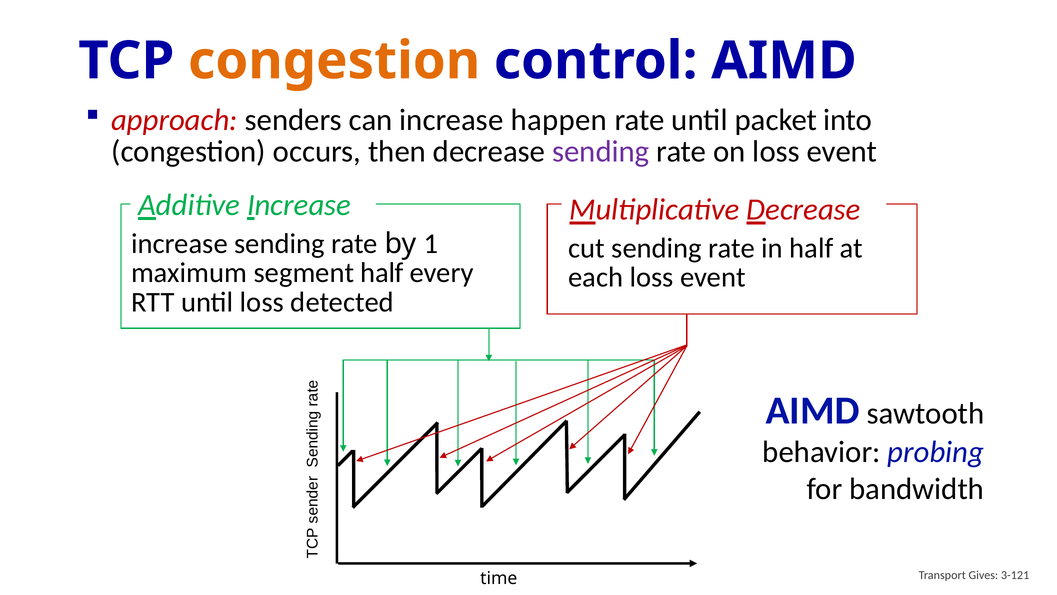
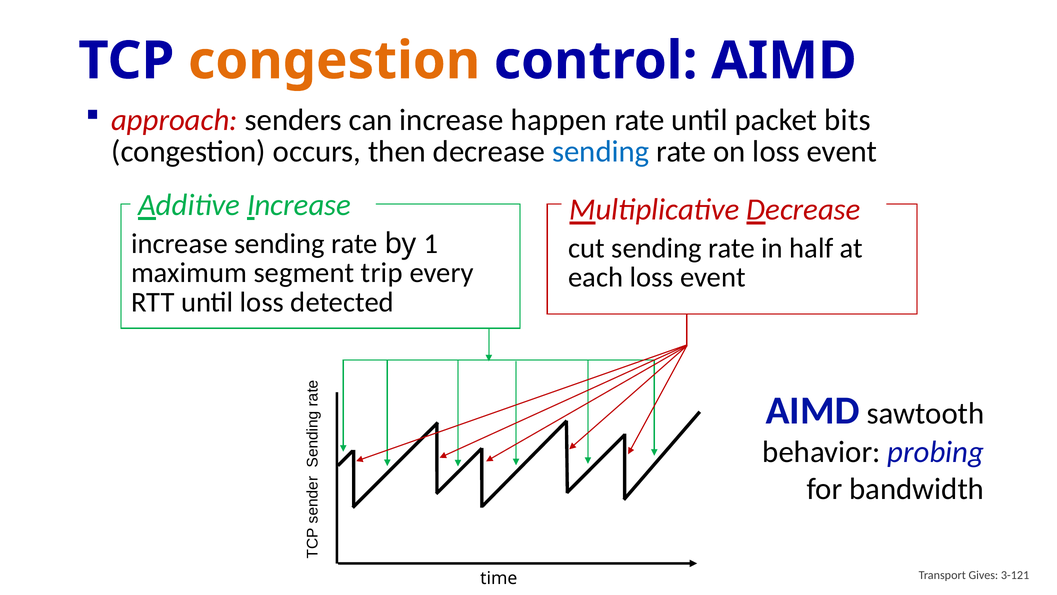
into: into -> bits
sending at (601, 152) colour: purple -> blue
segment half: half -> trip
